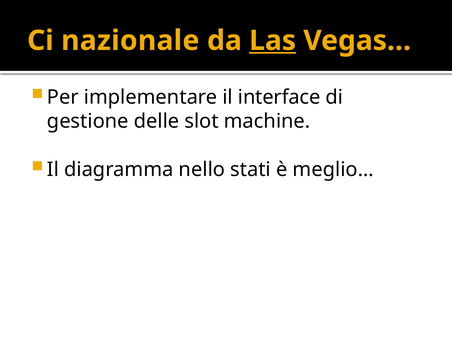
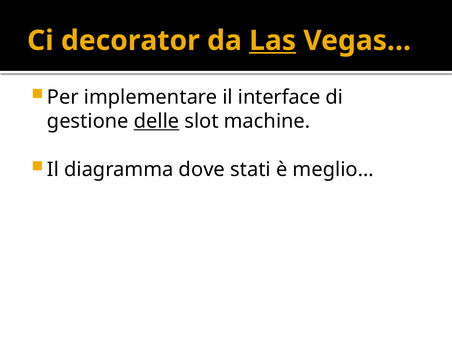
nazionale: nazionale -> decorator
delle underline: none -> present
nello: nello -> dove
